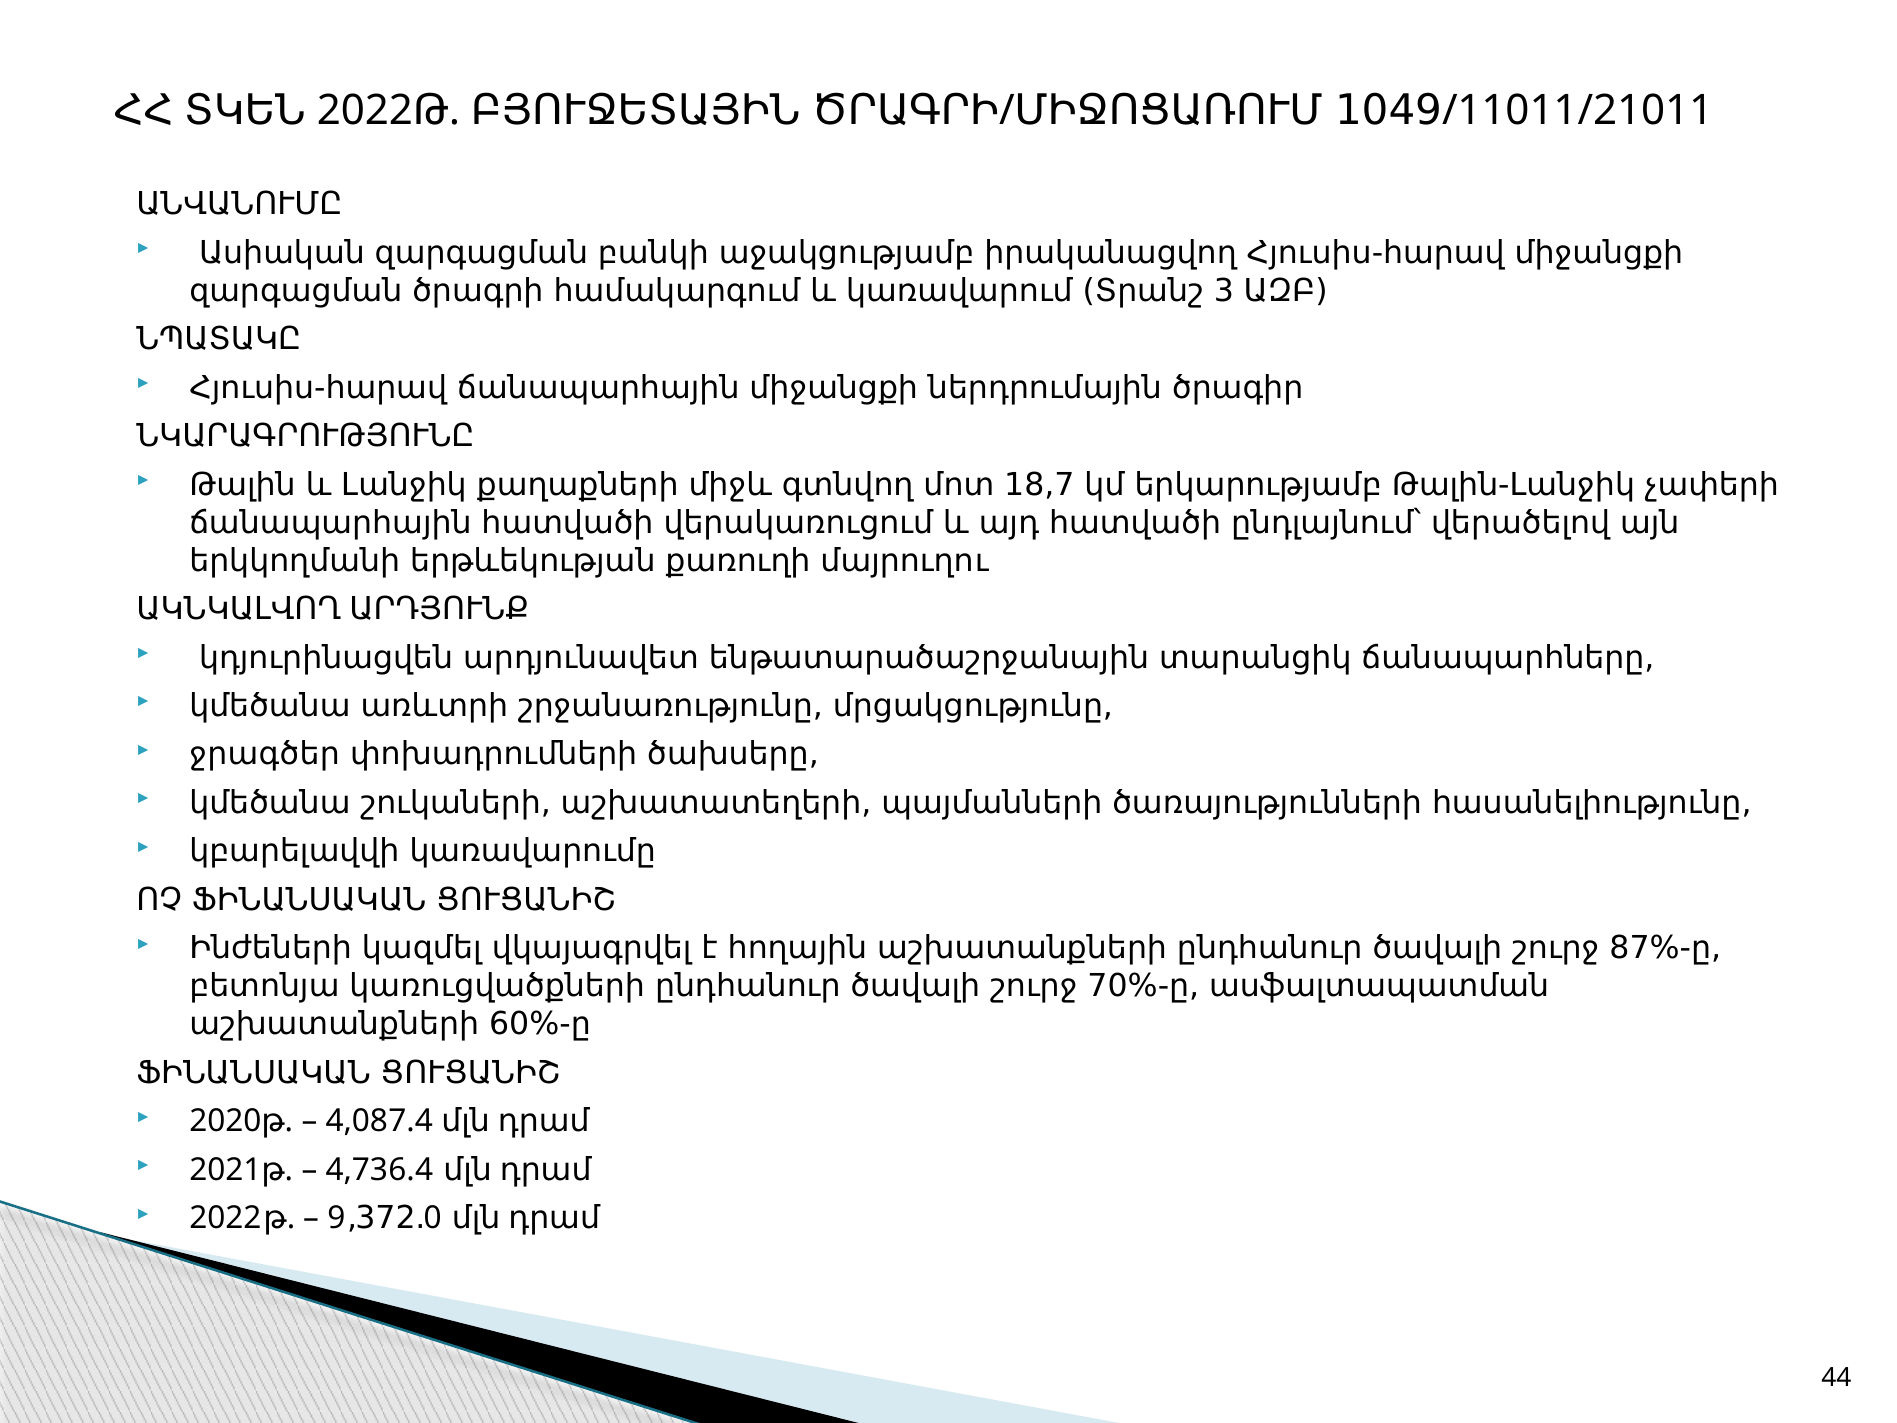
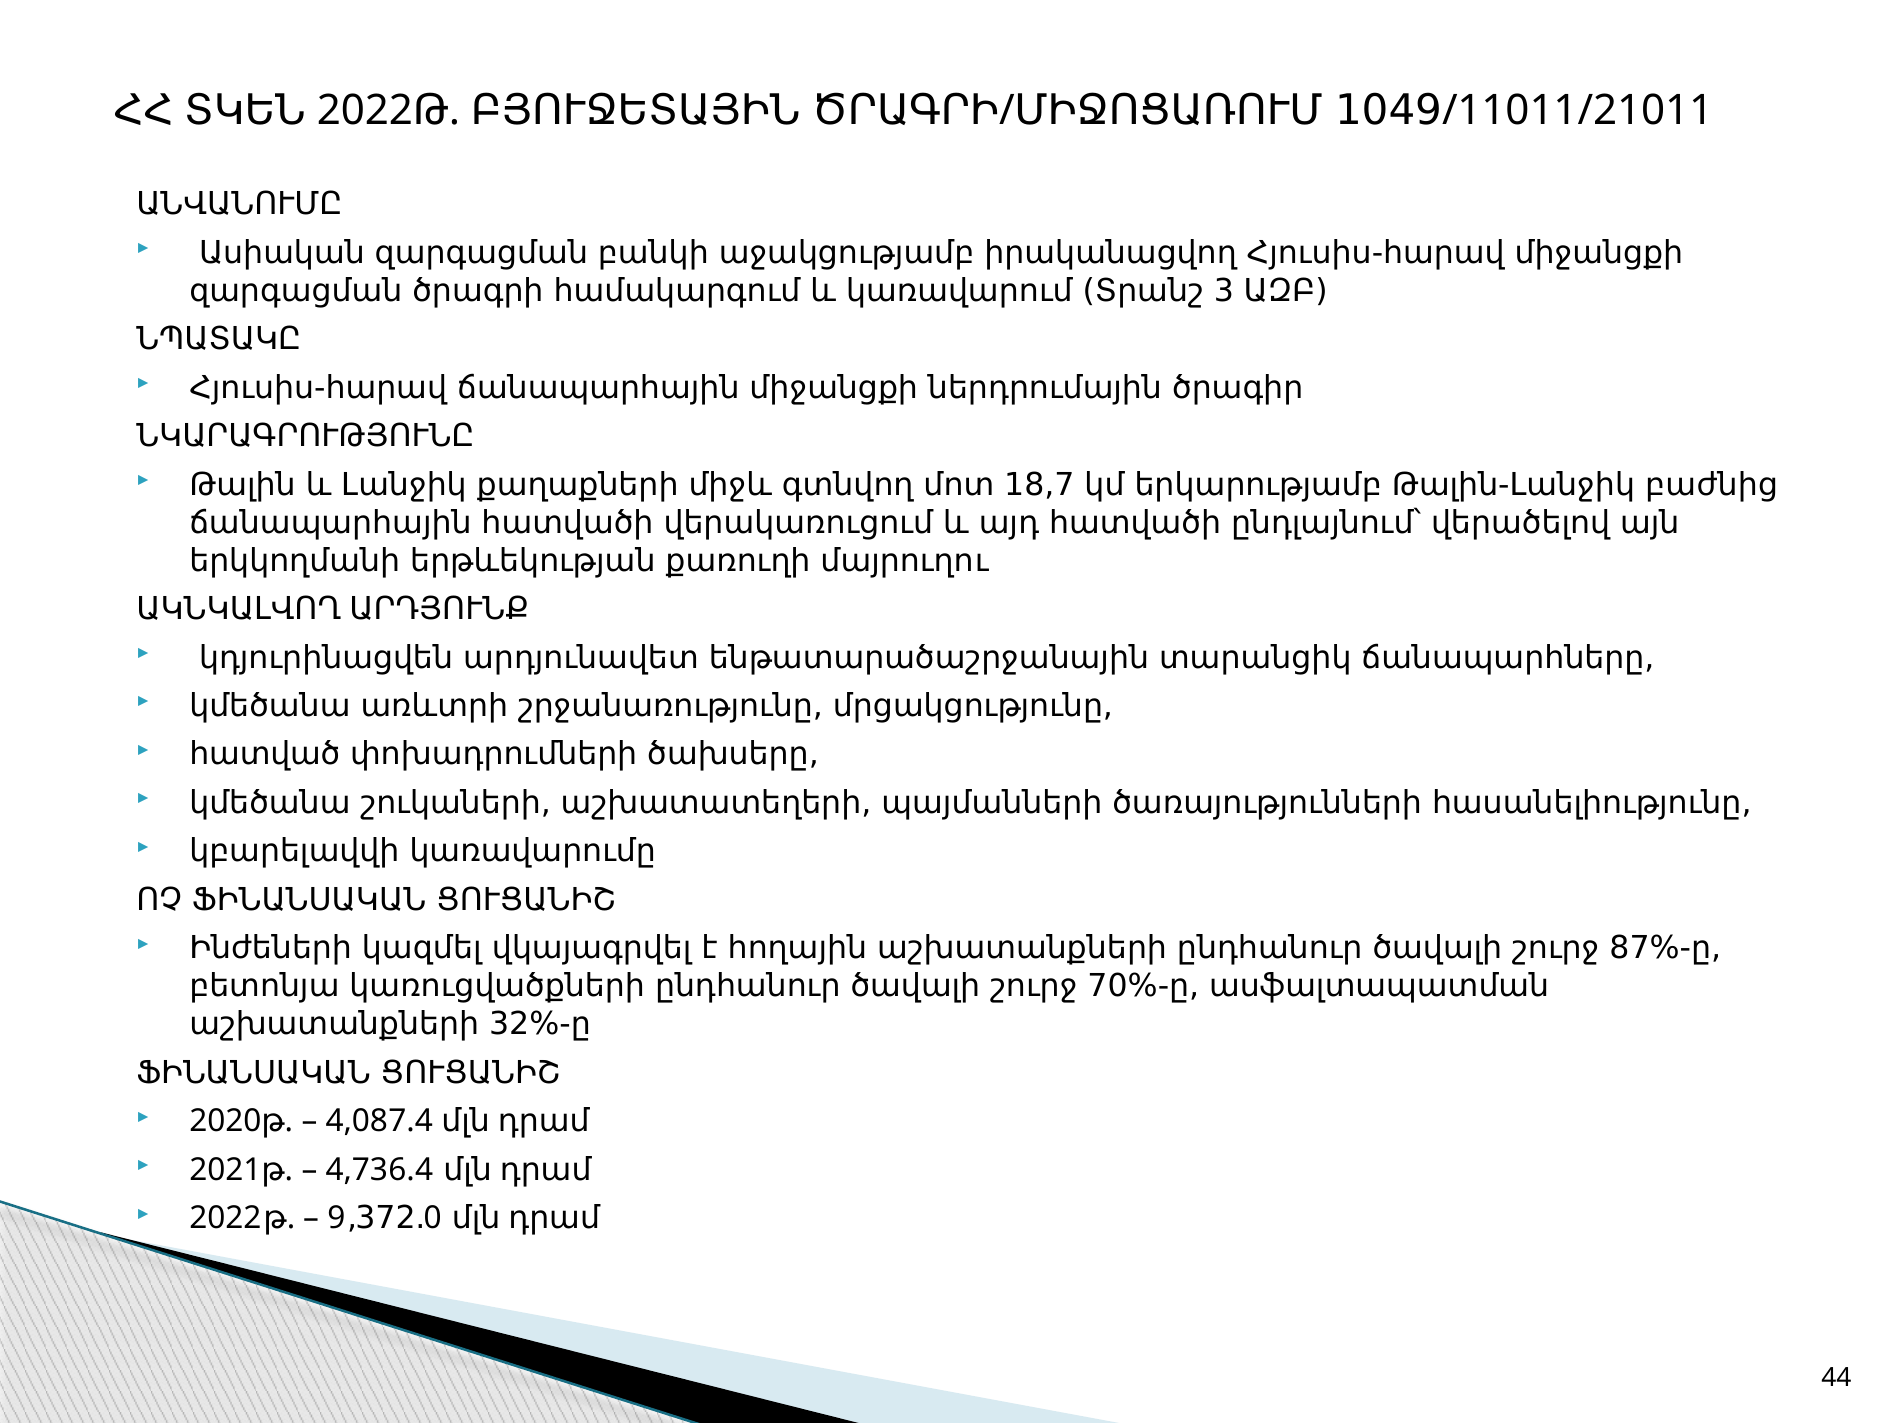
չափերի: չափերի -> բաժնից
ջրագծեր: ջրագծեր -> հատված
60%-ը: 60%-ը -> 32%-ը
